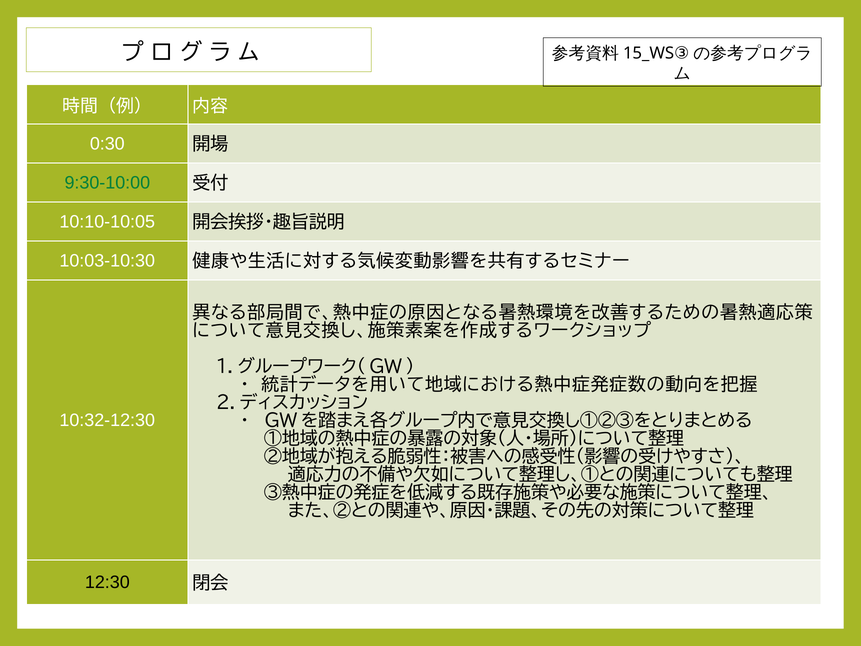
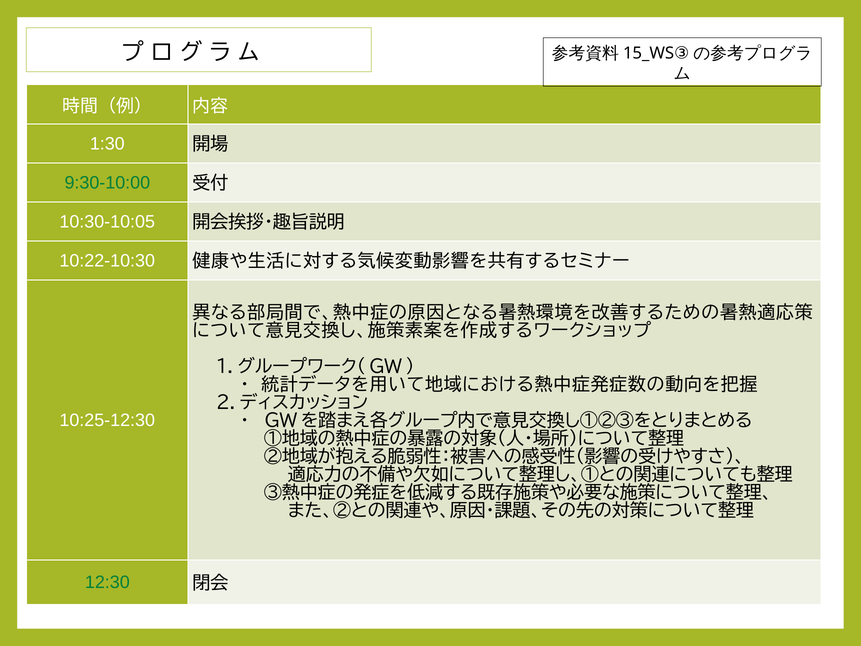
0:30: 0:30 -> 1:30
10:10-10:05: 10:10-10:05 -> 10:30-10:05
10:03-10:30: 10:03-10:30 -> 10:22-10:30
10:32-12:30: 10:32-12:30 -> 10:25-12:30
12:30 colour: black -> green
